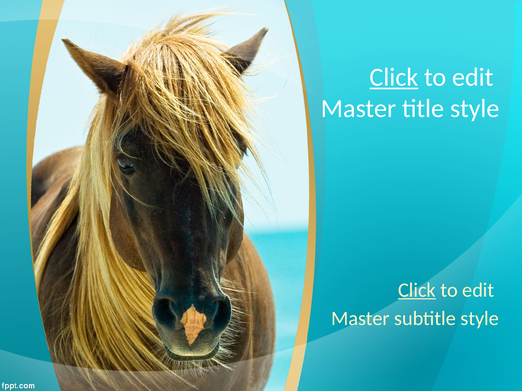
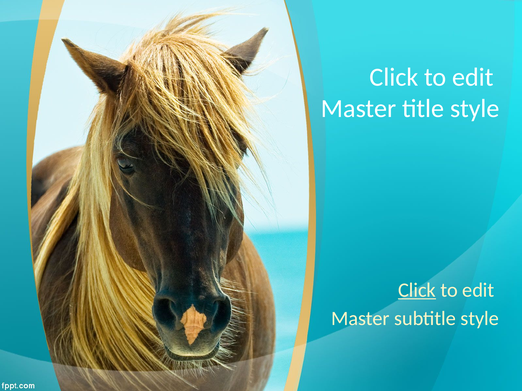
Click at (394, 77) underline: present -> none
